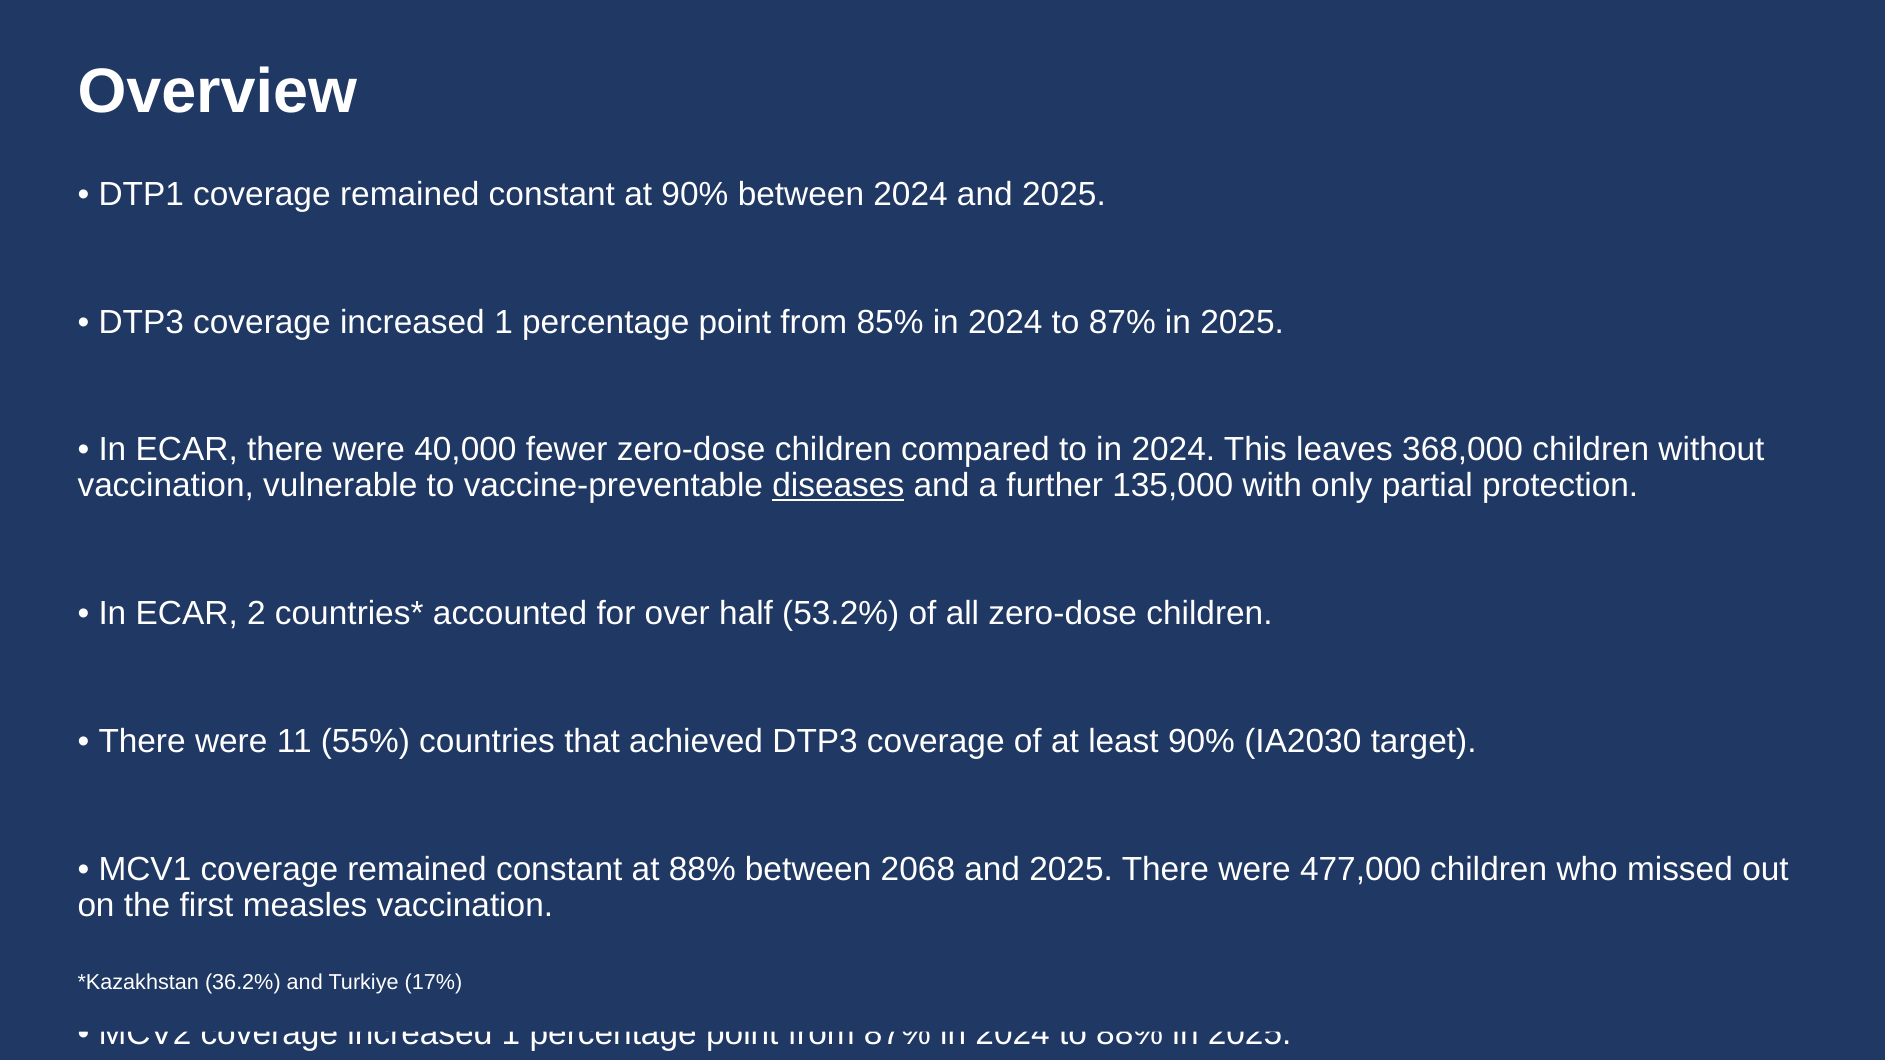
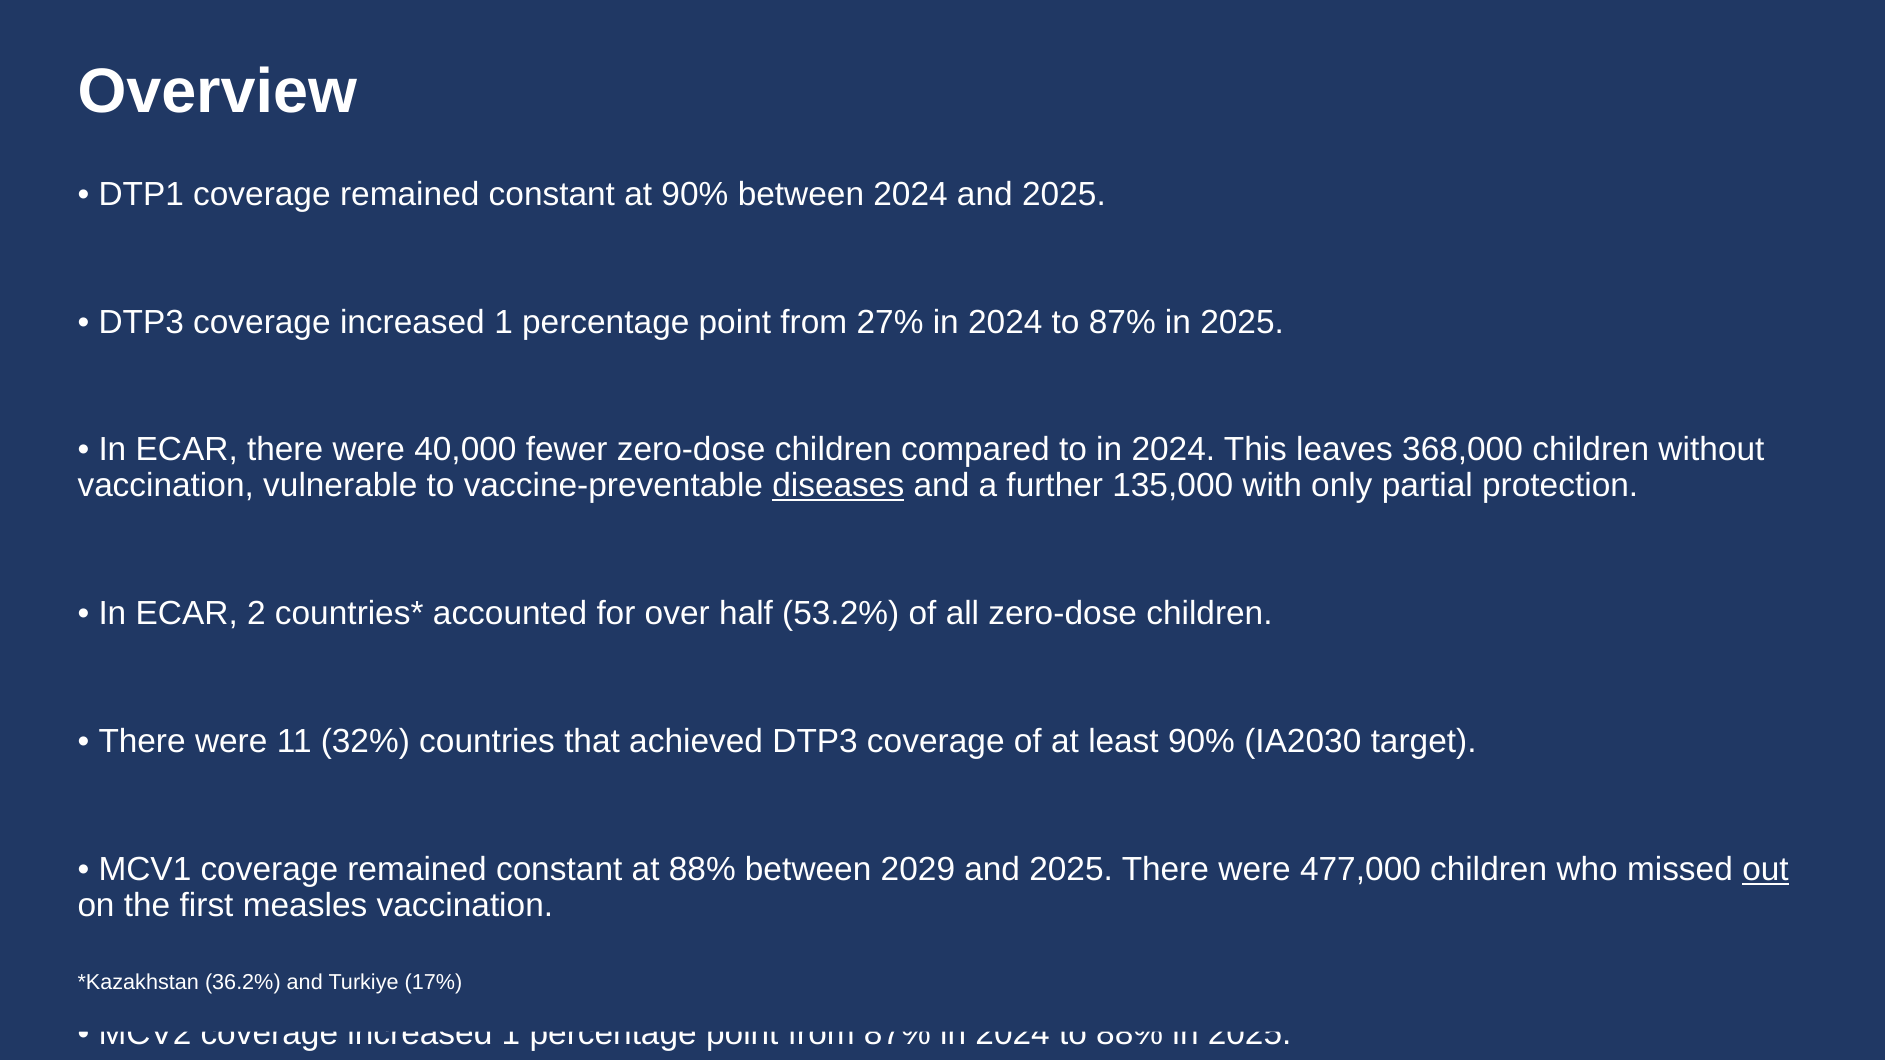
85%: 85% -> 27%
55%: 55% -> 32%
2068: 2068 -> 2029
out underline: none -> present
